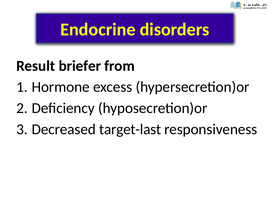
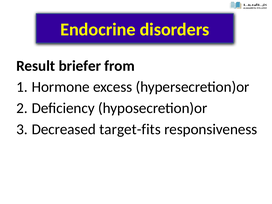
target-last: target-last -> target-fits
